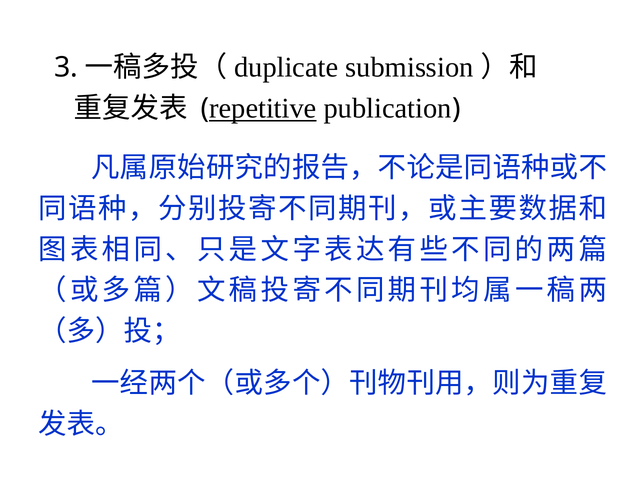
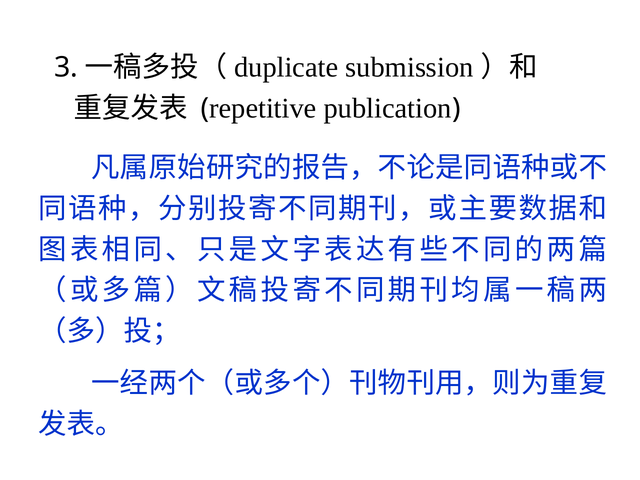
repetitive underline: present -> none
